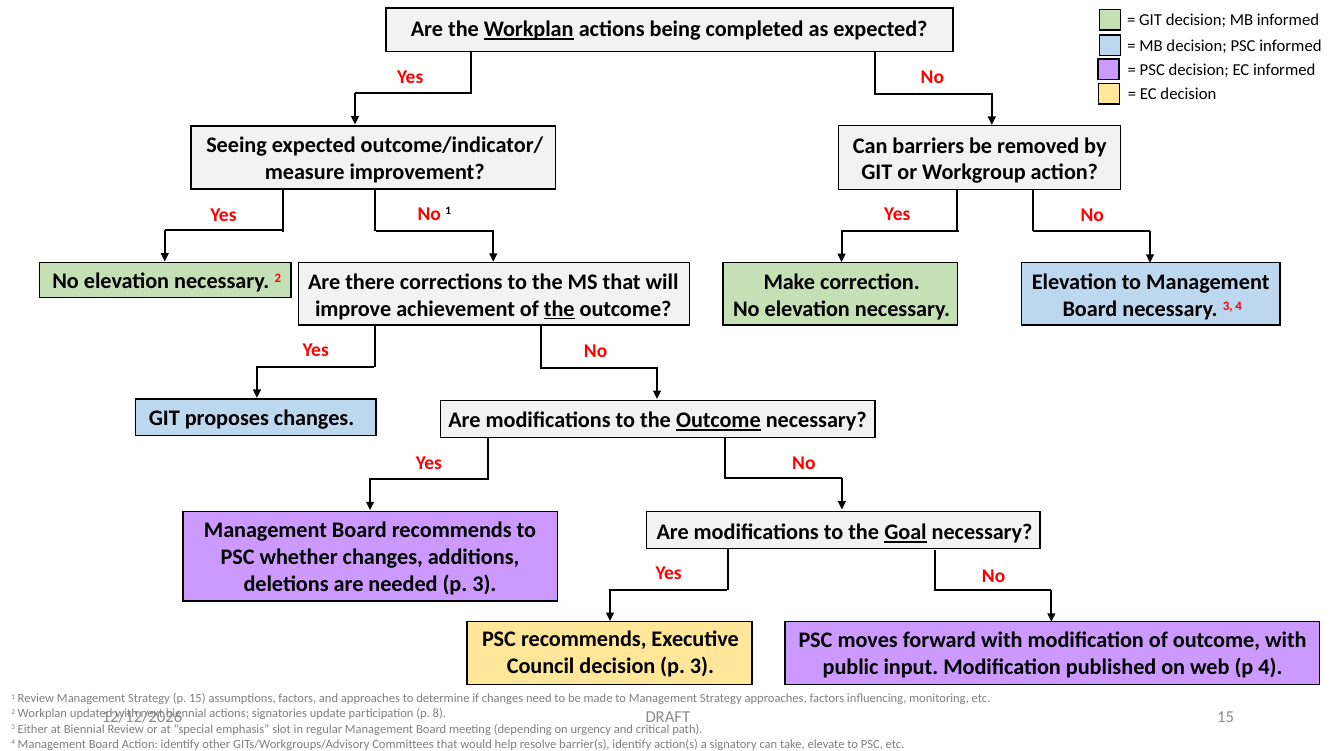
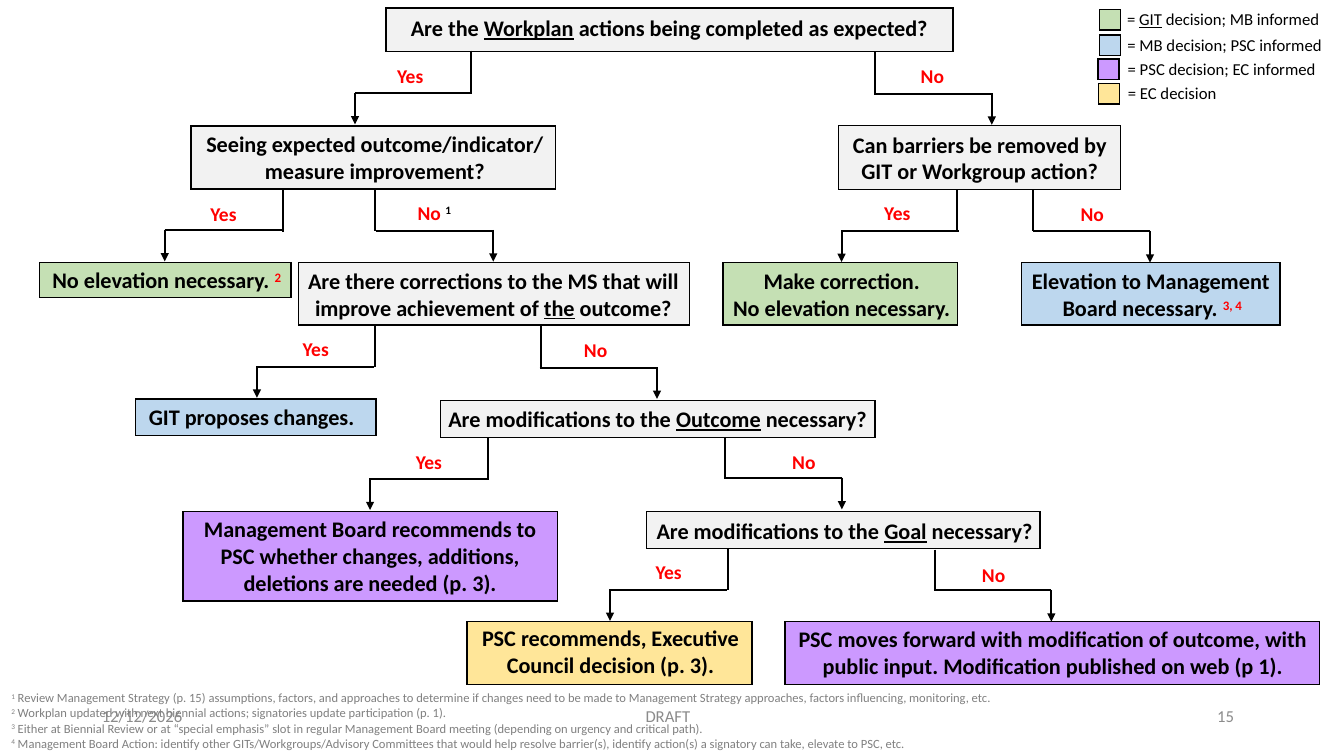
GIT at (1151, 20) underline: none -> present
web p 4: 4 -> 1
participation p 8: 8 -> 1
